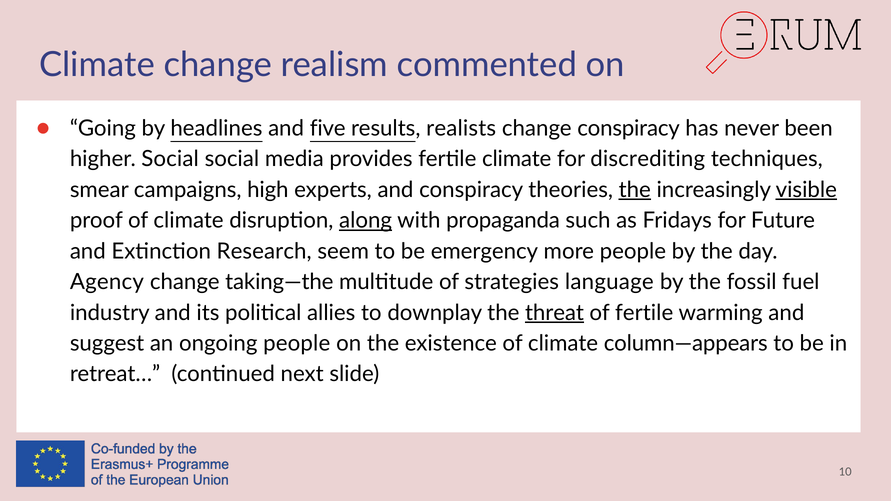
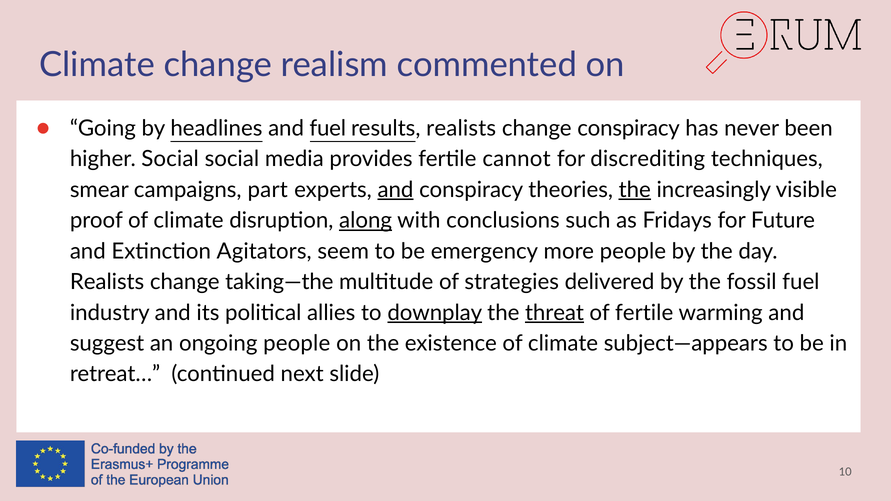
and five: five -> fuel
fertile climate: climate -> cannot
high: high -> part
and at (395, 190) underline: none -> present
visible underline: present -> none
propaganda: propaganda -> conclusions
Research: Research -> Agitators
Agency at (107, 282): Agency -> Realists
language: language -> delivered
downplay underline: none -> present
column—appears: column—appears -> subject—appears
